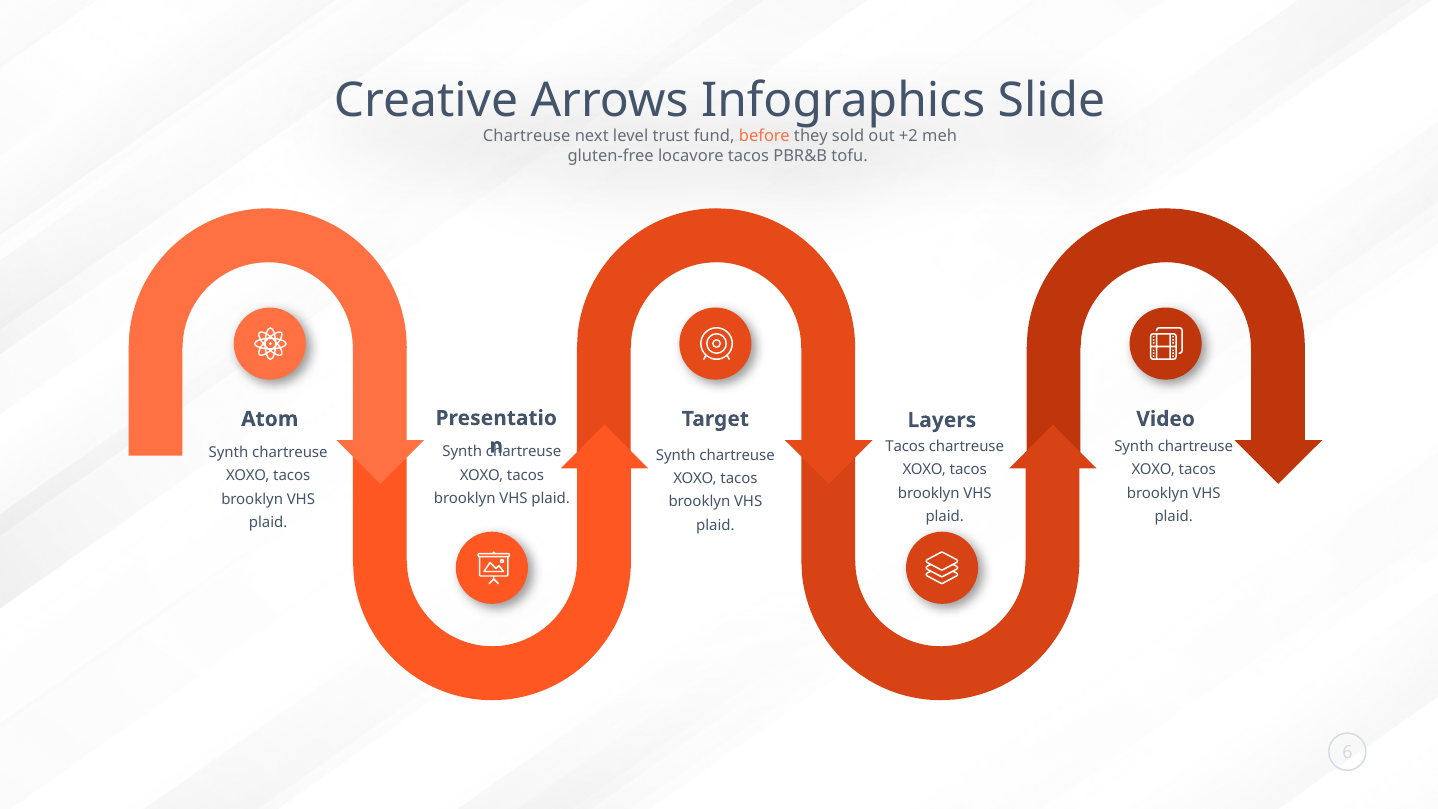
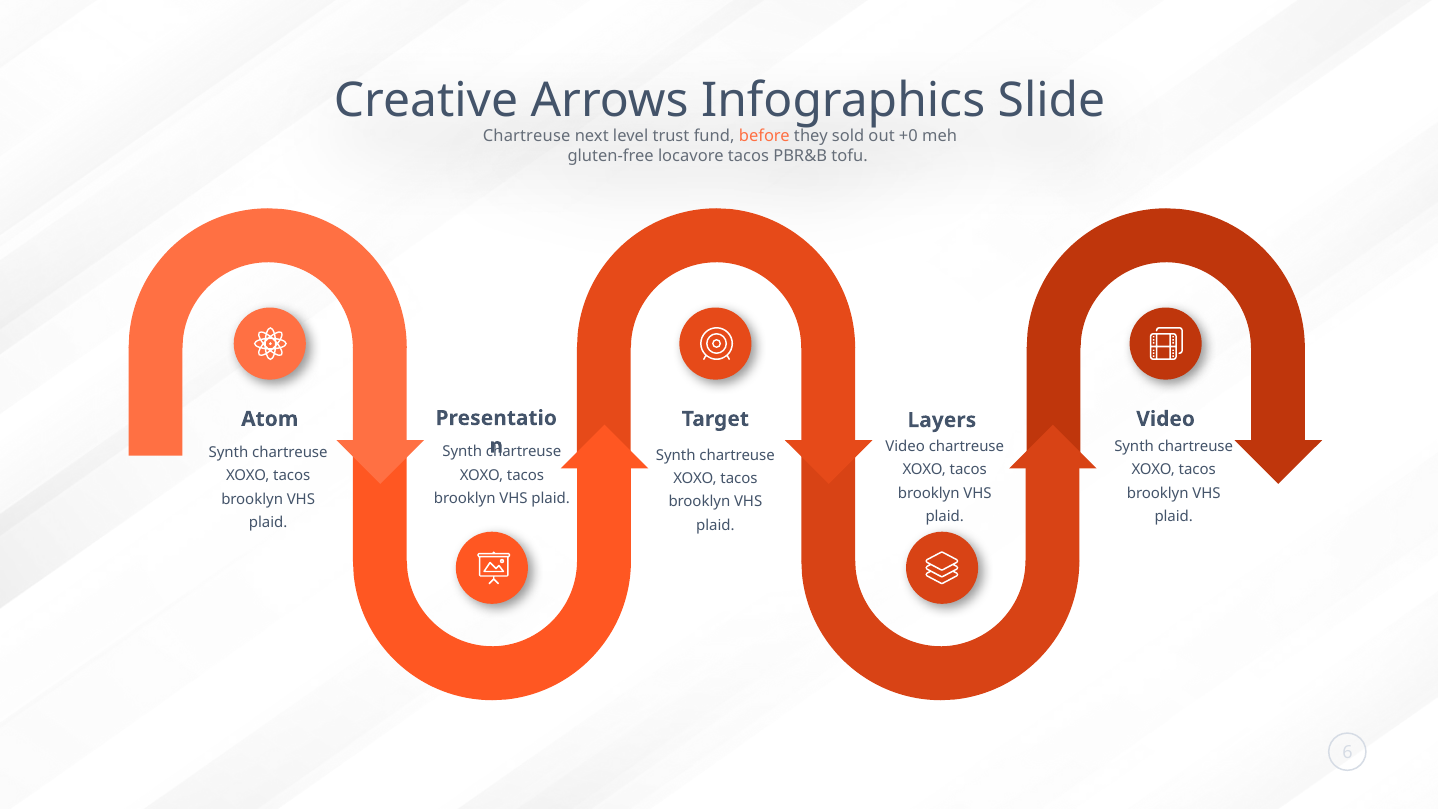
+2: +2 -> +0
Tacos at (905, 446): Tacos -> Video
